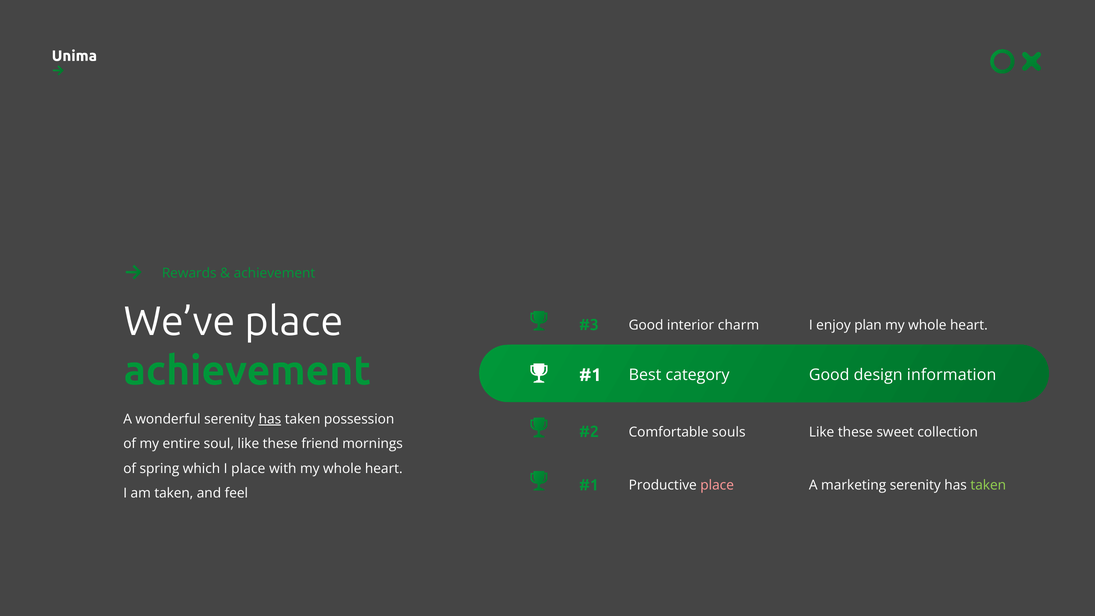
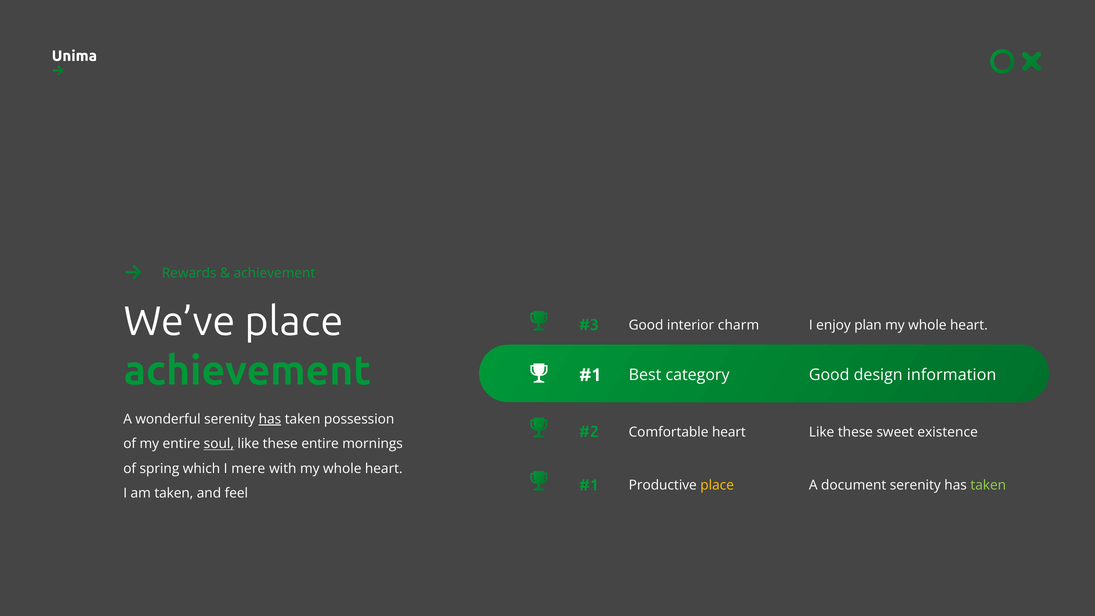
Comfortable souls: souls -> heart
collection: collection -> existence
soul underline: none -> present
these friend: friend -> entire
I place: place -> mere
place at (717, 485) colour: pink -> yellow
marketing: marketing -> document
